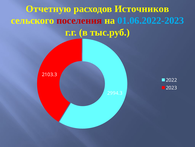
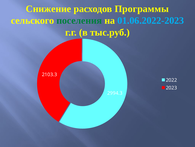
Отчетную: Отчетную -> Снижение
Источников: Источников -> Программы
поселения colour: red -> green
